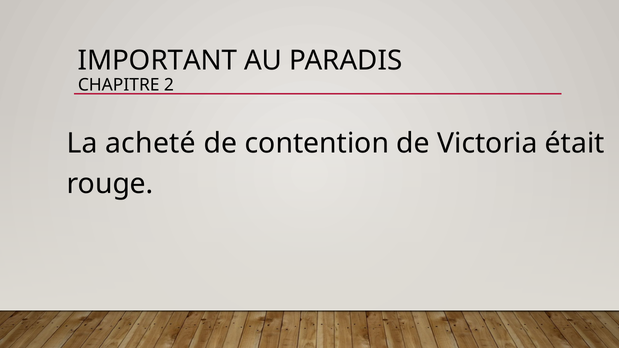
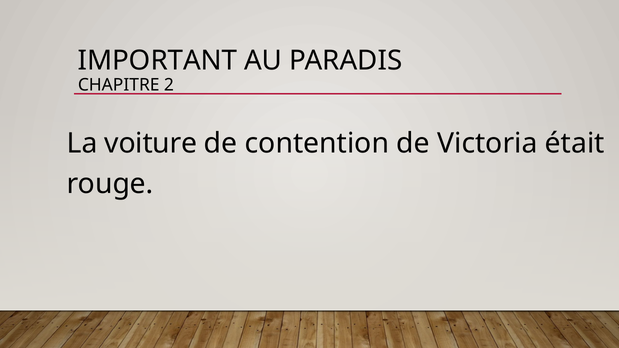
acheté: acheté -> voiture
